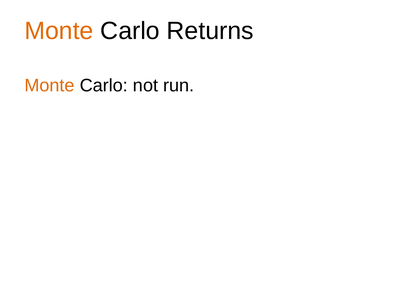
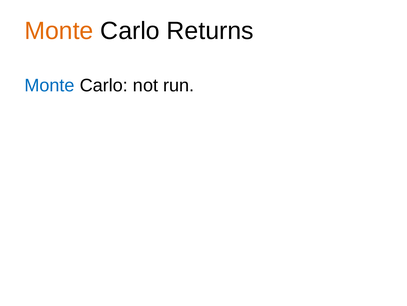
Monte at (49, 85) colour: orange -> blue
